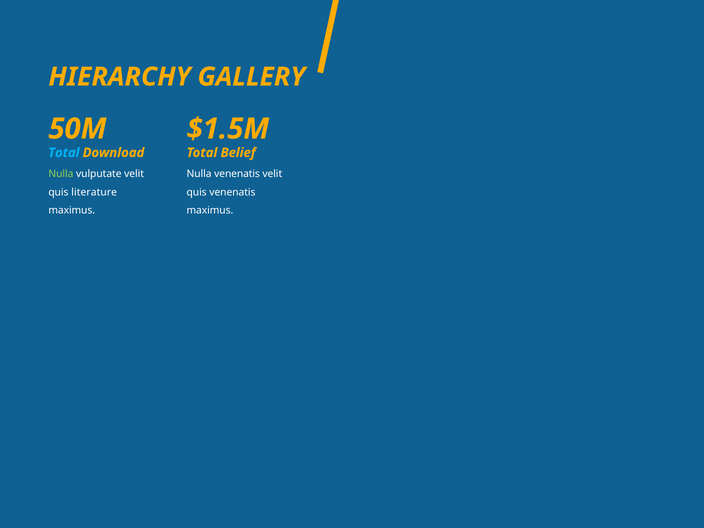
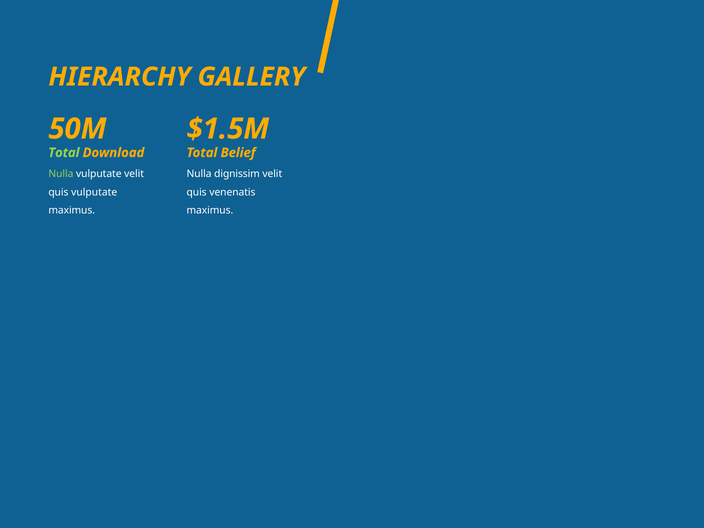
Total at (64, 153) colour: light blue -> light green
Nulla venenatis: venenatis -> dignissim
quis literature: literature -> vulputate
